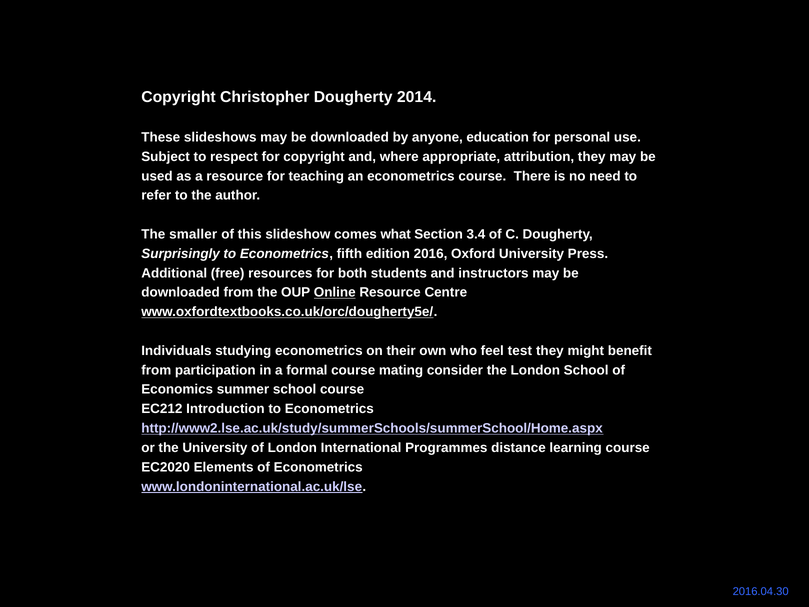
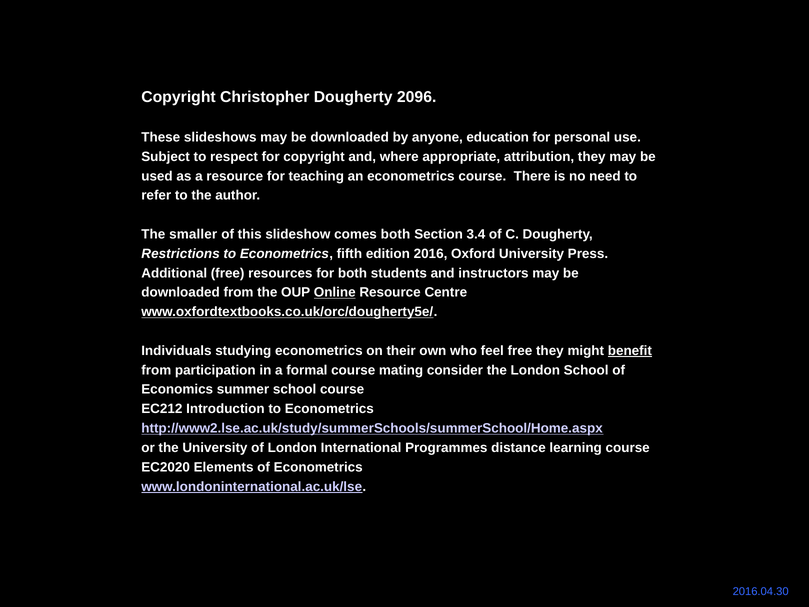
2014: 2014 -> 2096
comes what: what -> both
Surprisingly: Surprisingly -> Restrictions
feel test: test -> free
benefit underline: none -> present
